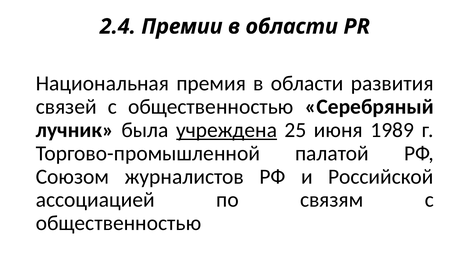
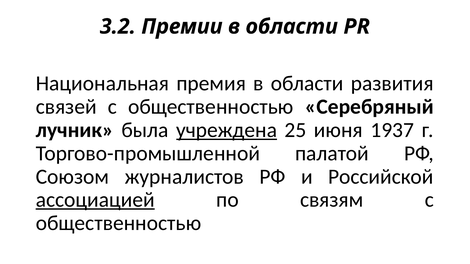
2.4: 2.4 -> 3.2
1989: 1989 -> 1937
ассоциацией underline: none -> present
